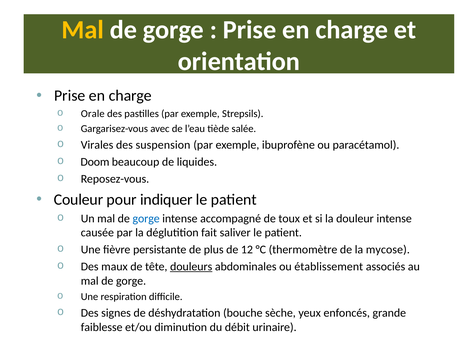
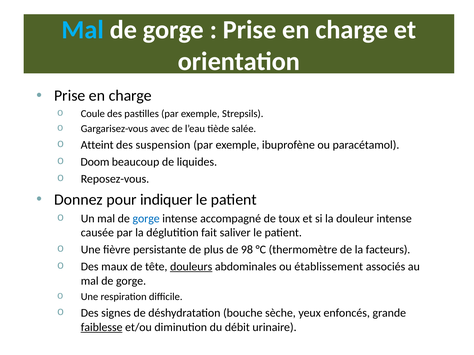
Mal at (83, 30) colour: yellow -> light blue
Orale: Orale -> Coule
Virales: Virales -> Atteint
Couleur: Couleur -> Donnez
12: 12 -> 98
mycose: mycose -> facteurs
faiblesse underline: none -> present
